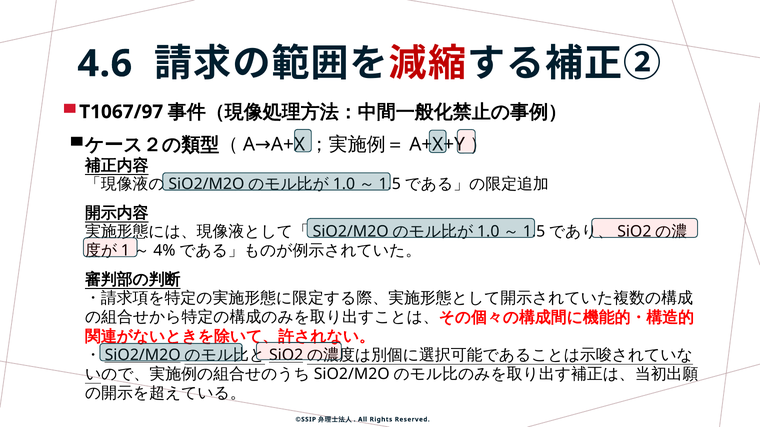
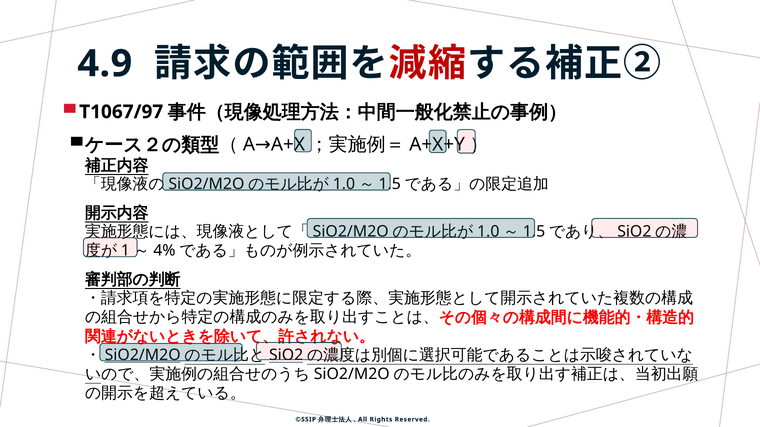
4.6: 4.6 -> 4.9
